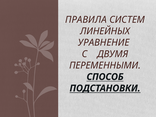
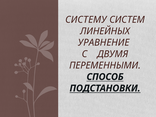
ПРАВИЛА: ПРАВИЛА -> СИСТЕМУ
